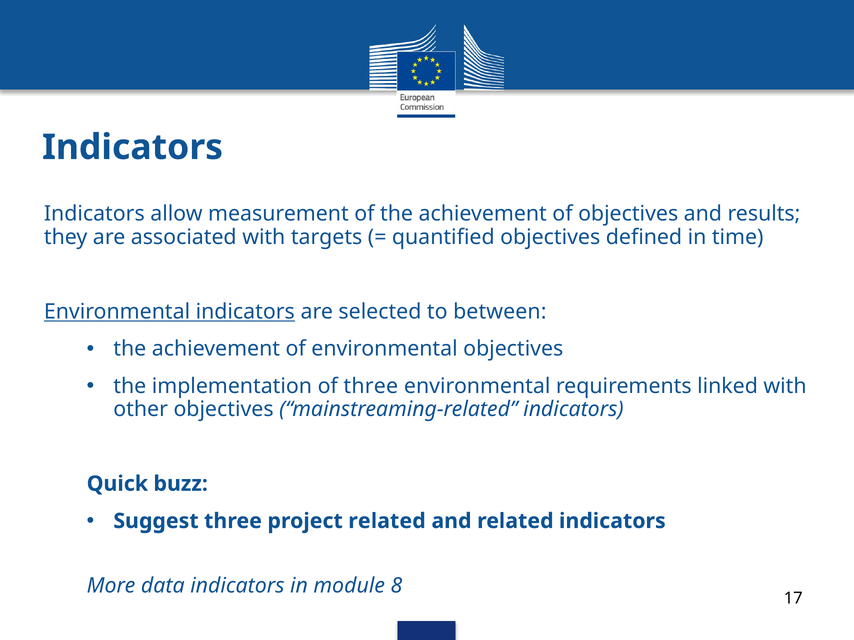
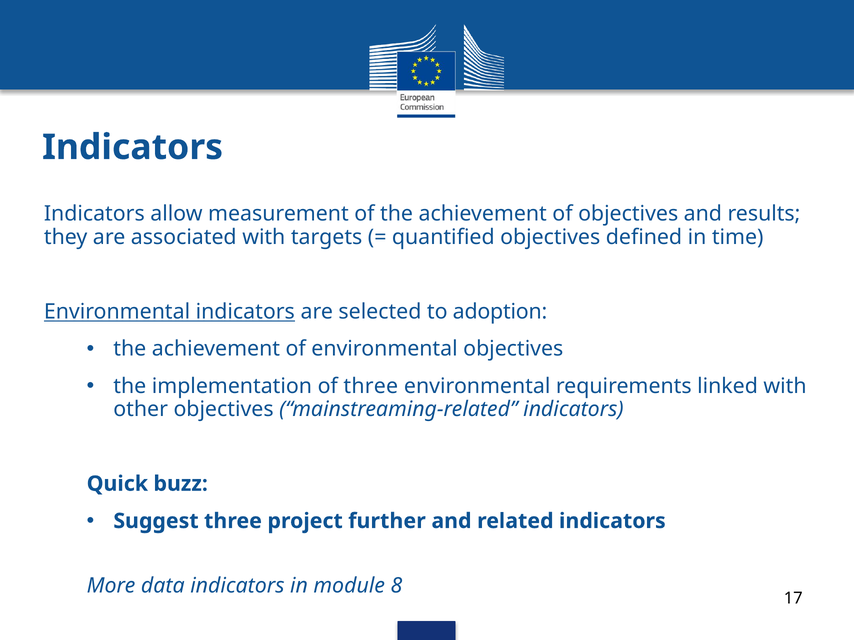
between: between -> adoption
project related: related -> further
